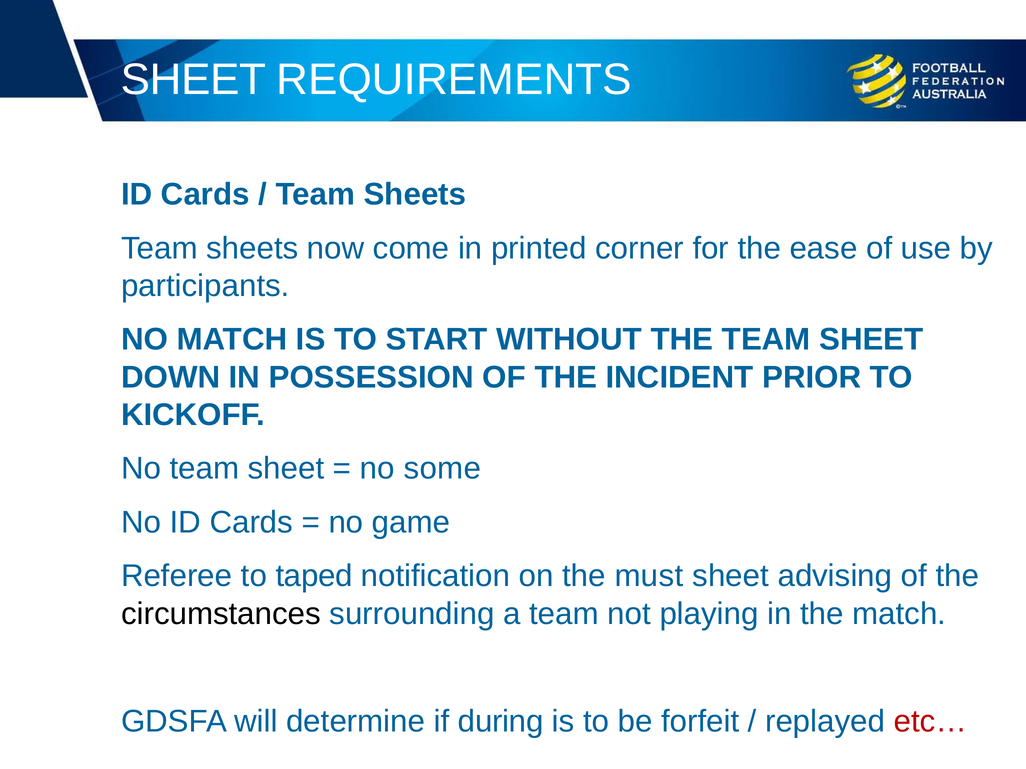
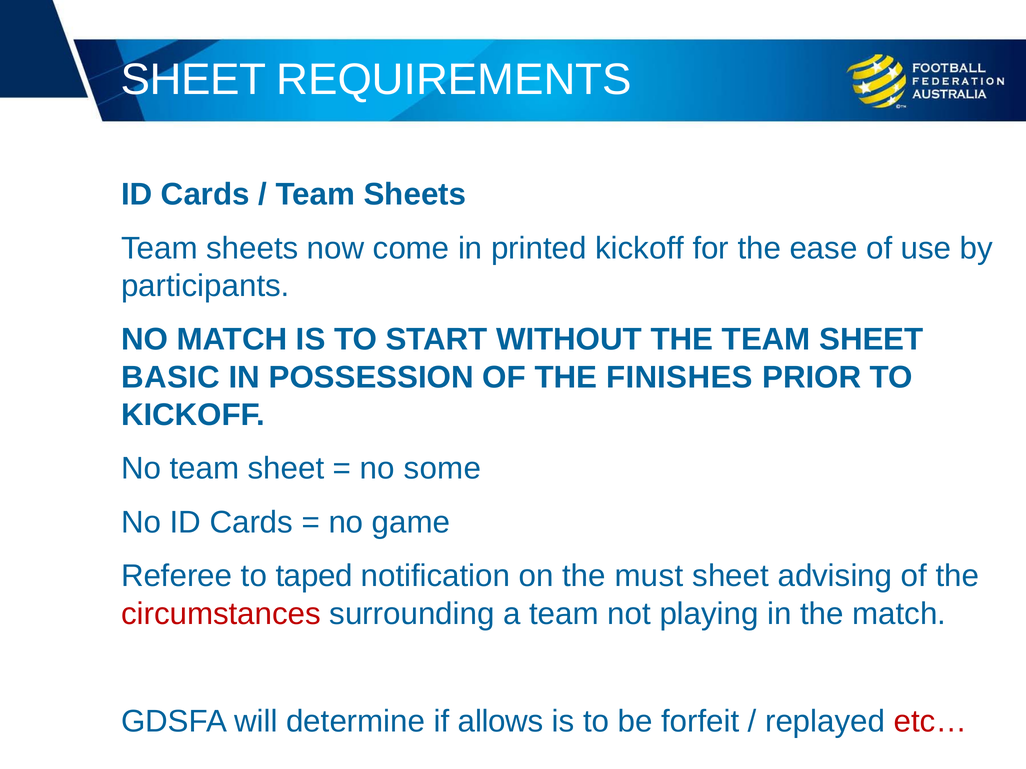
printed corner: corner -> kickoff
DOWN: DOWN -> BASIC
INCIDENT: INCIDENT -> FINISHES
circumstances colour: black -> red
during: during -> allows
